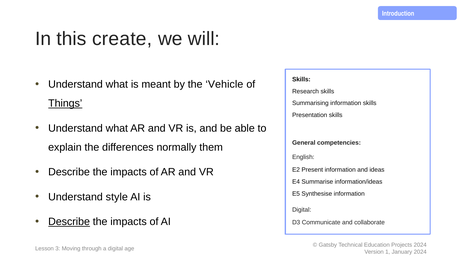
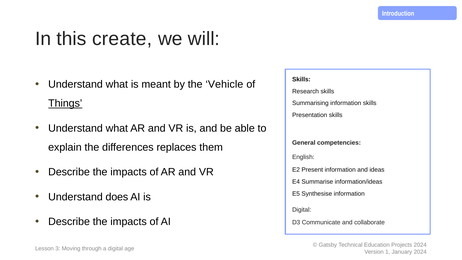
normally: normally -> replaces
style: style -> does
Describe at (69, 222) underline: present -> none
